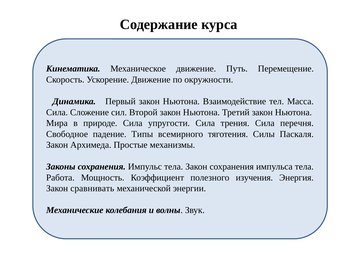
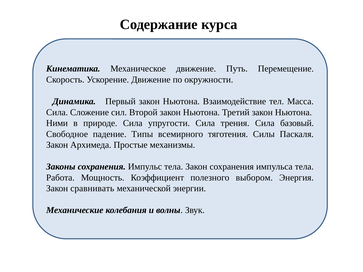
Мира: Мира -> Ними
перечня: перечня -> базовый
изучения: изучения -> выбором
